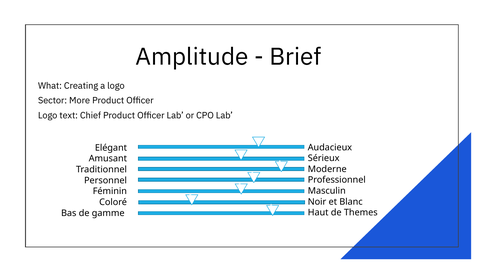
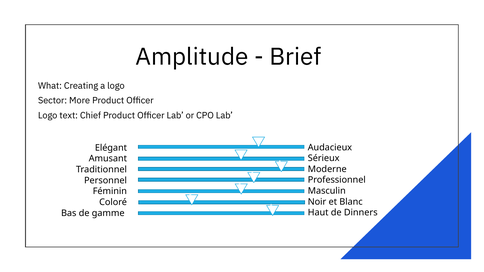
Themes: Themes -> Dinners
